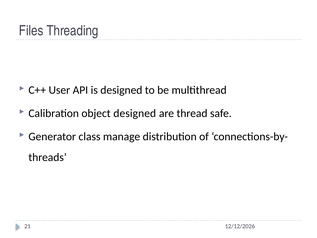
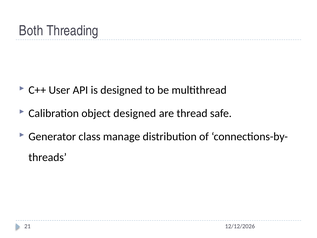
Files: Files -> Both
